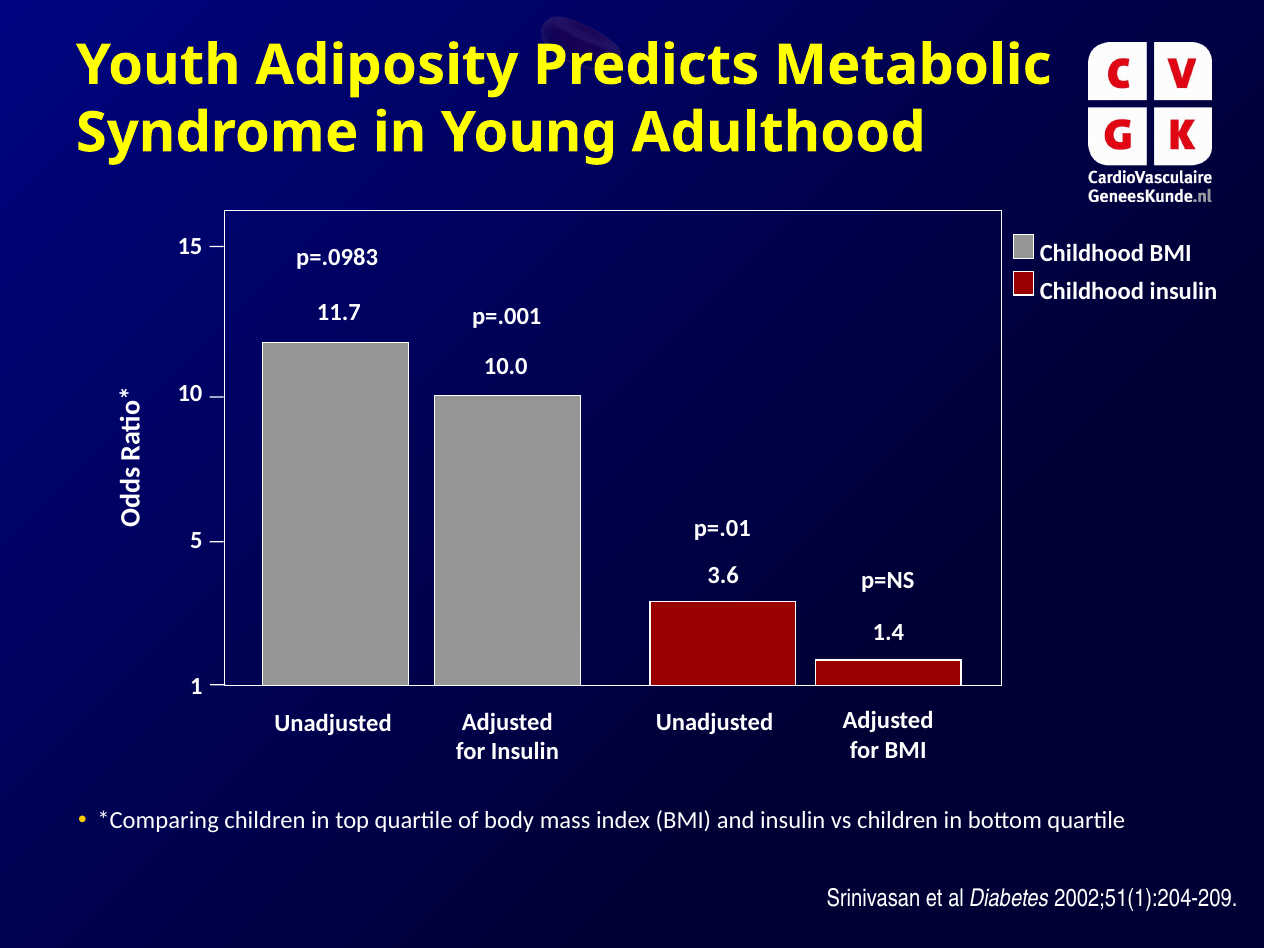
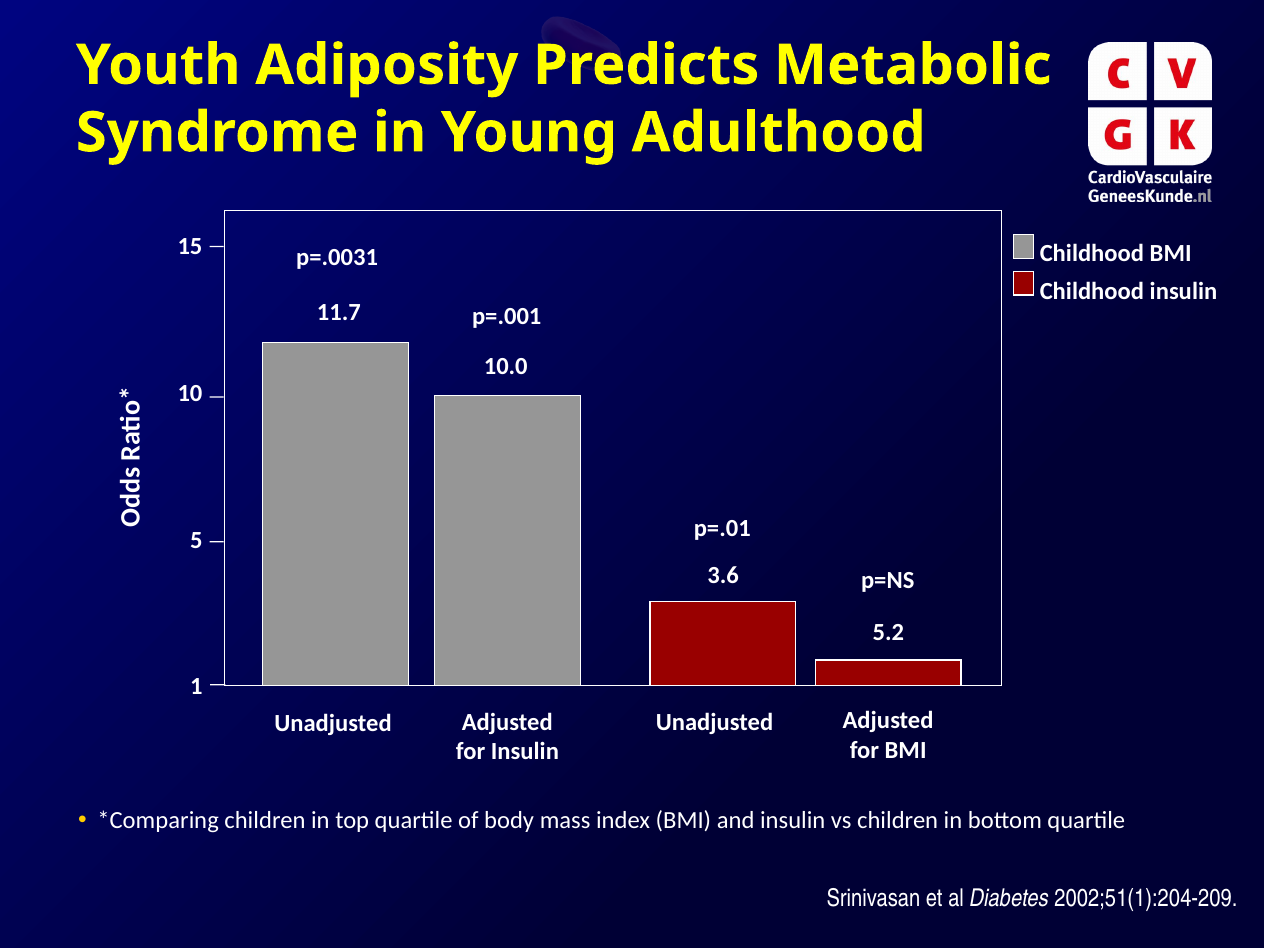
p=.0983: p=.0983 -> p=.0031
1.4: 1.4 -> 5.2
